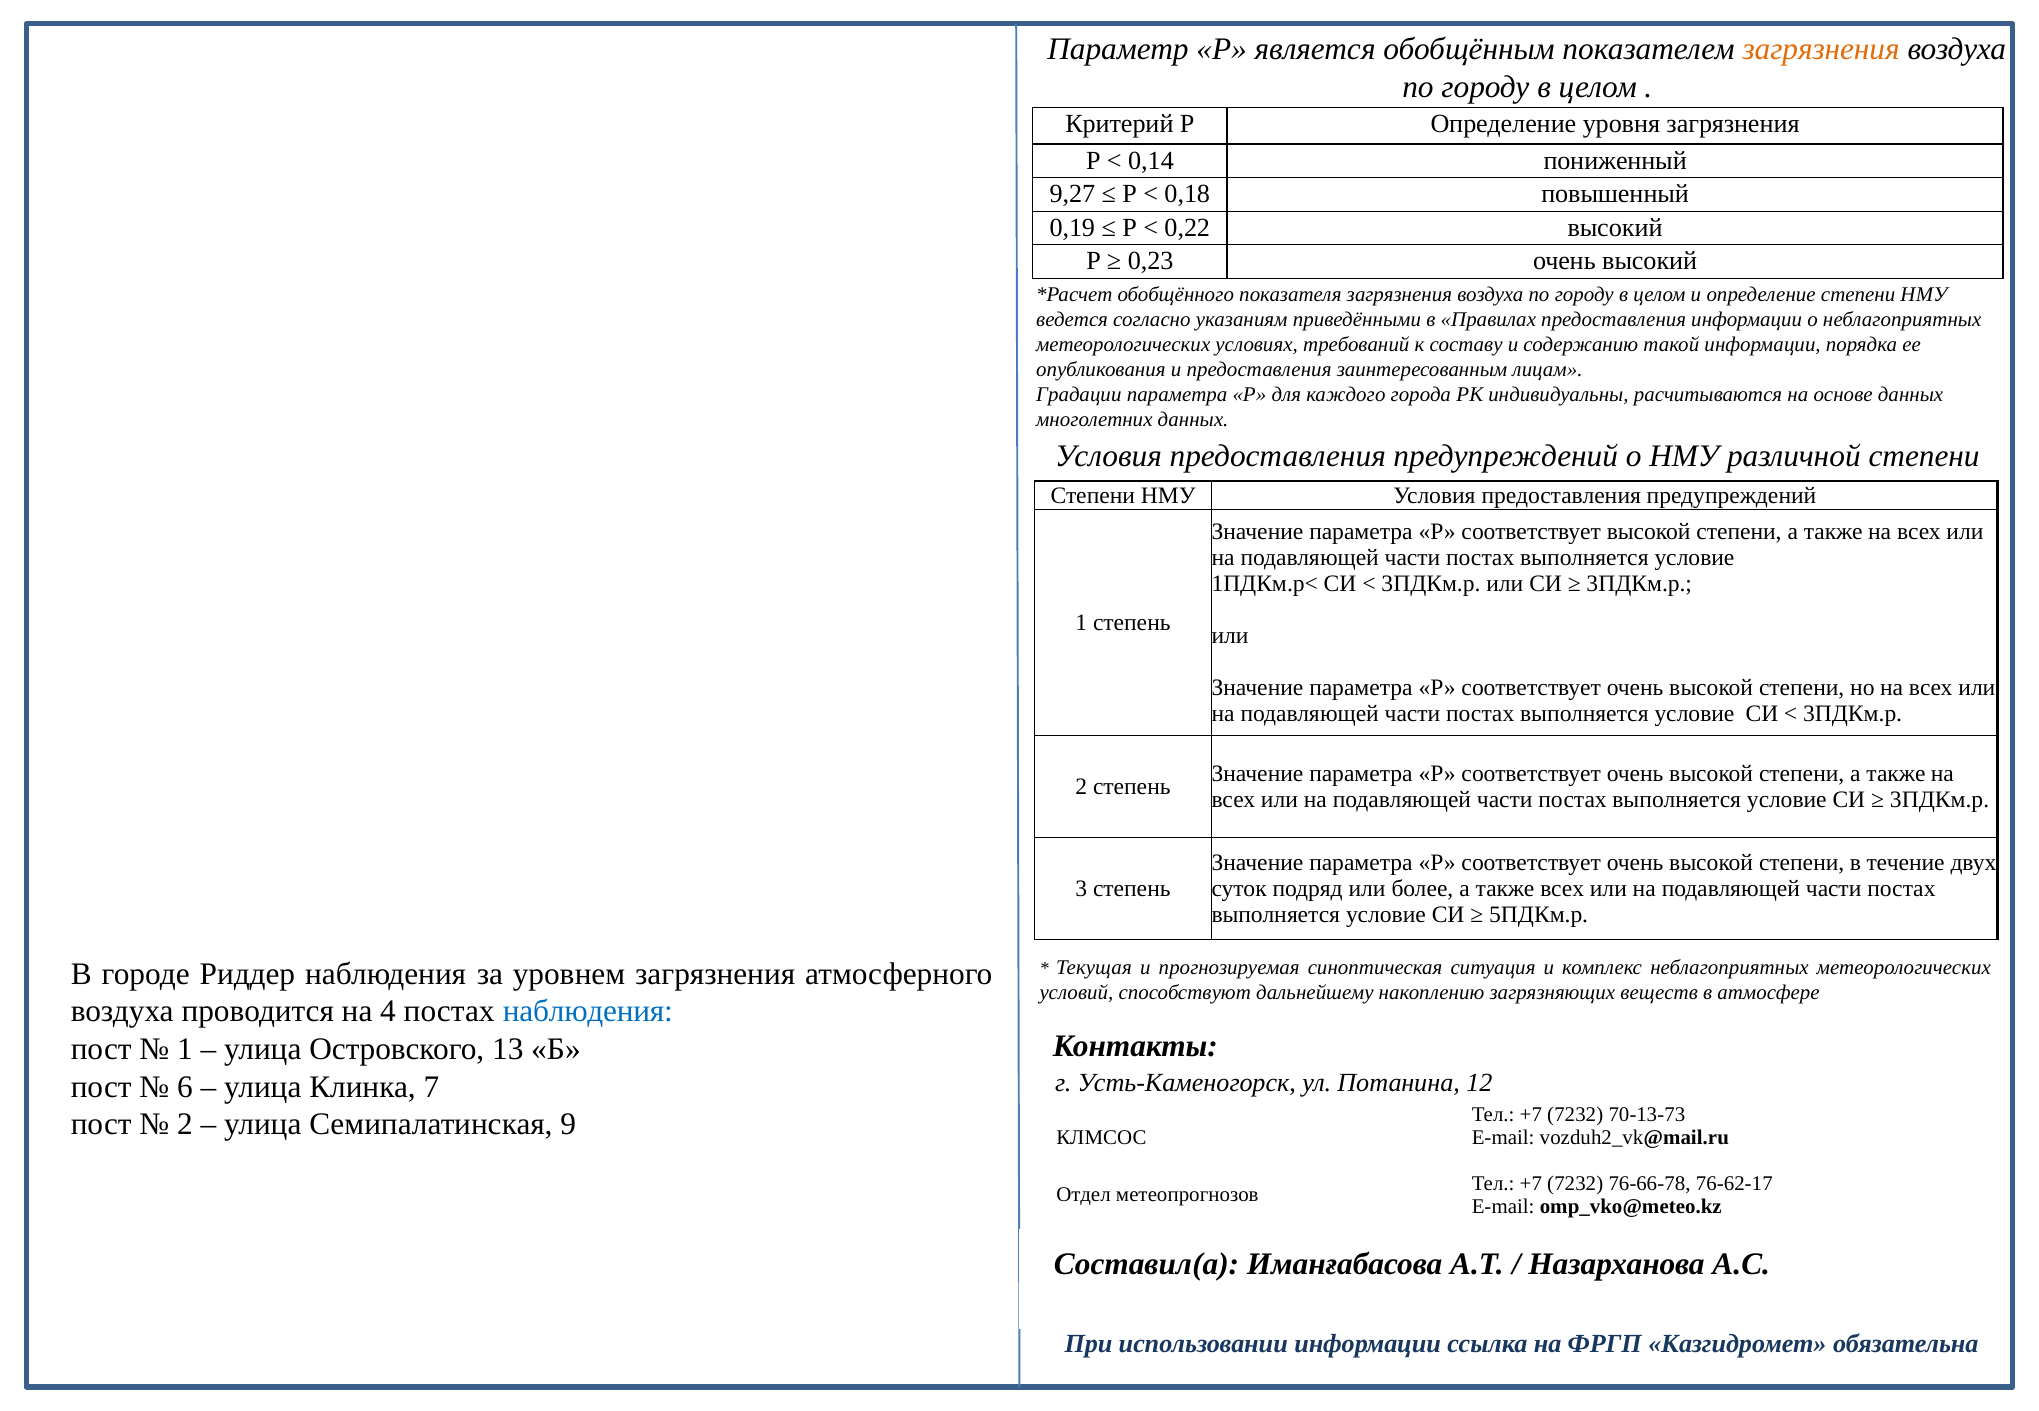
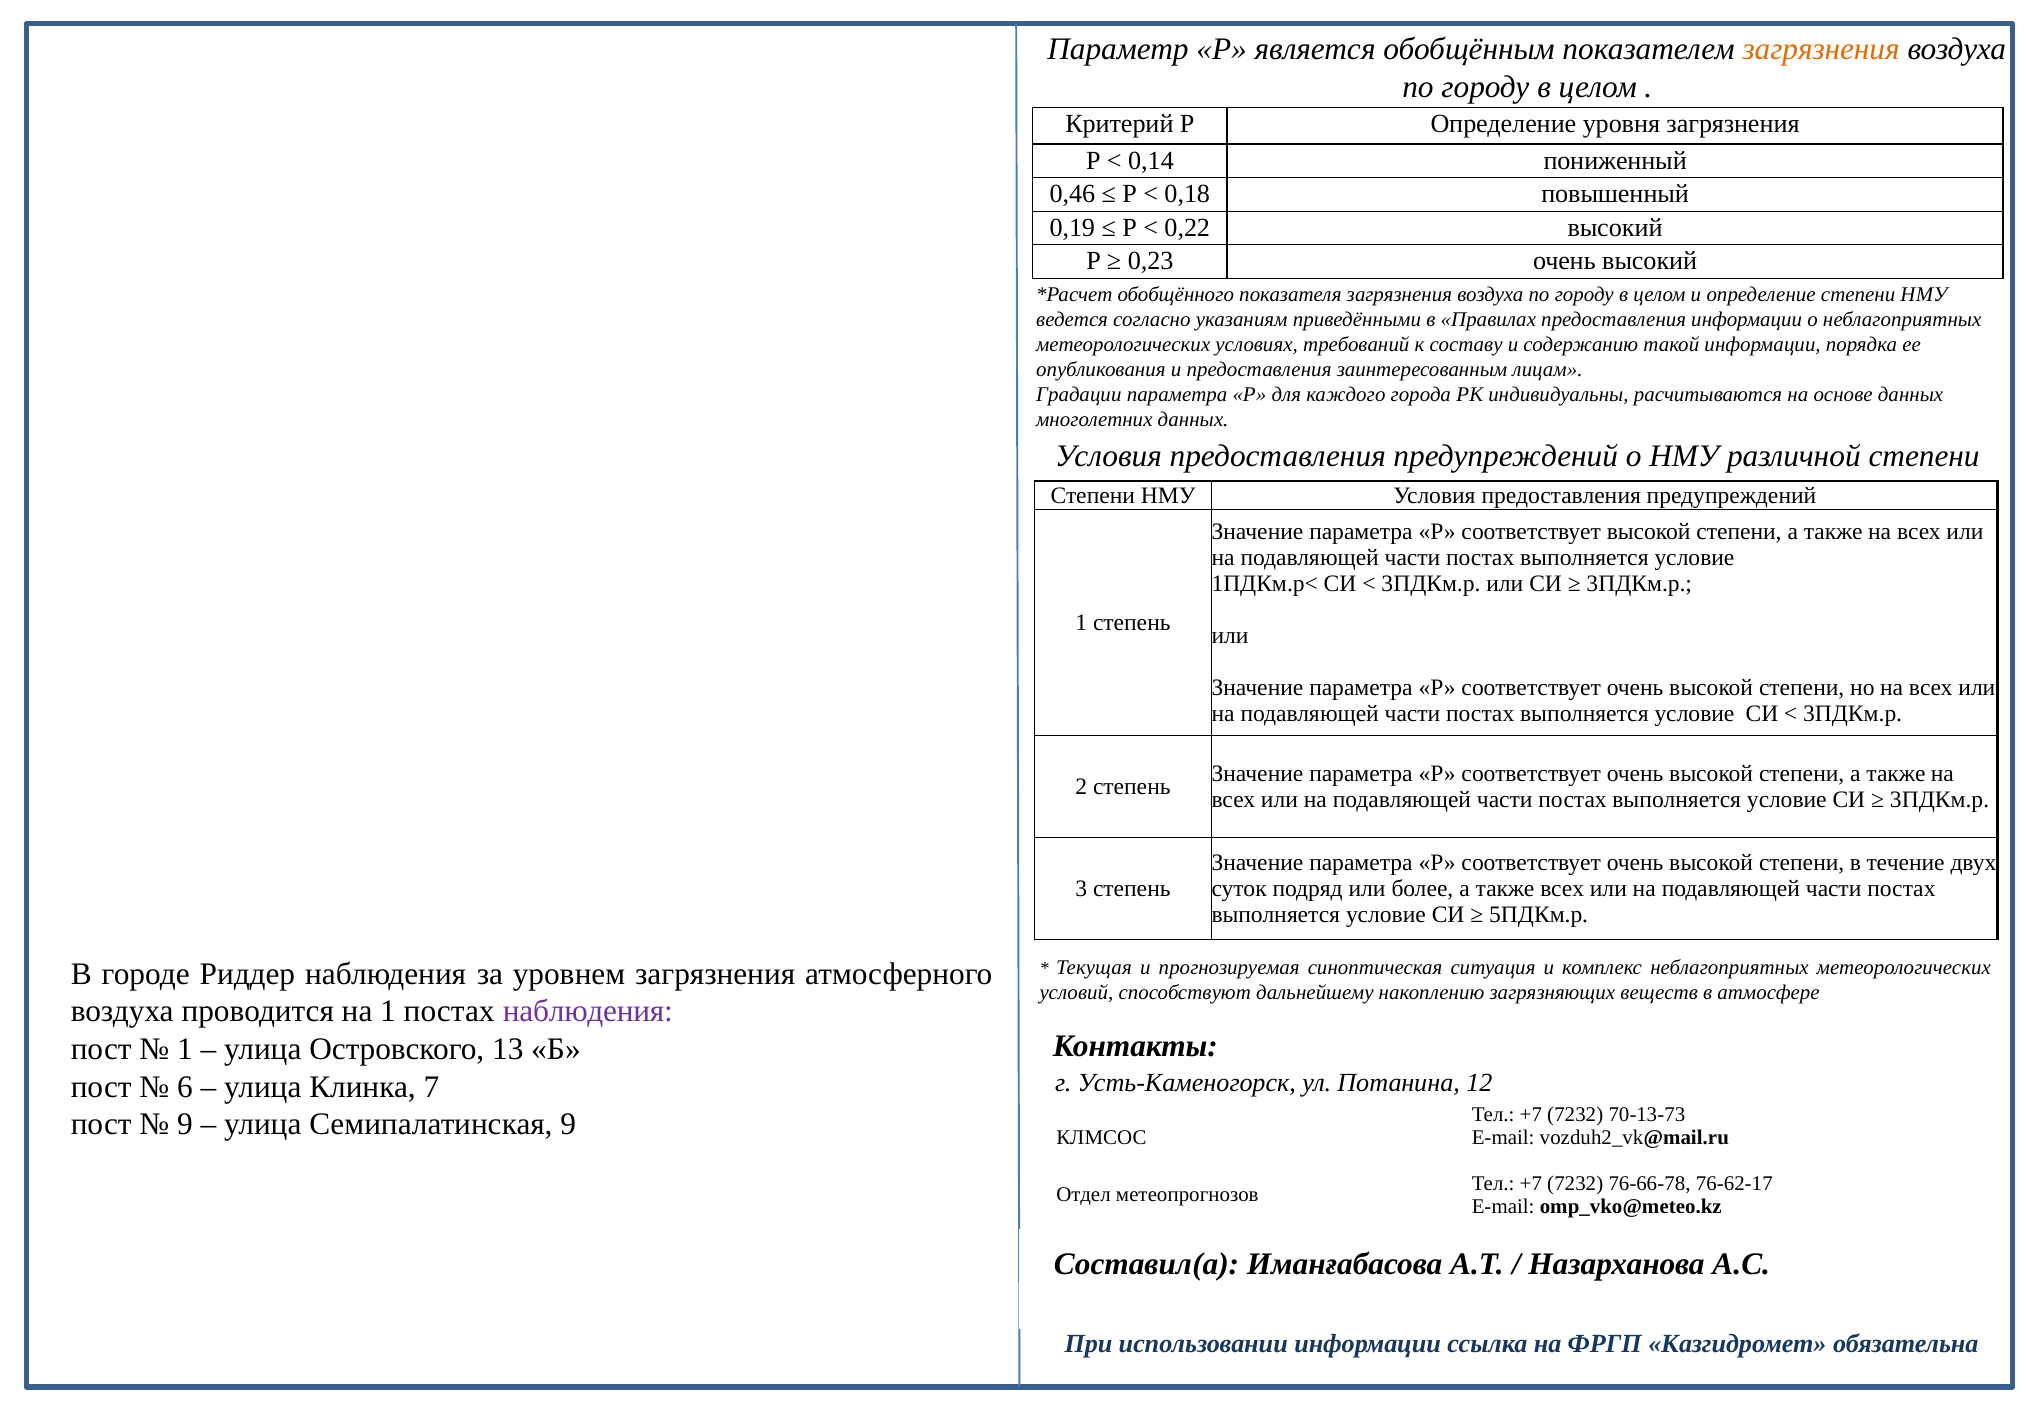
9,27: 9,27 -> 0,46
на 4: 4 -> 1
наблюдения at (588, 1012) colour: blue -> purple
2 at (185, 1125): 2 -> 9
